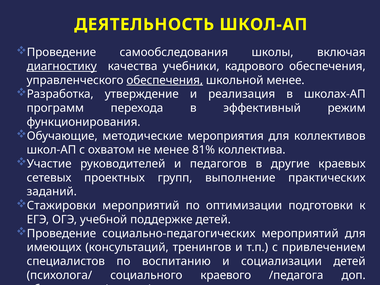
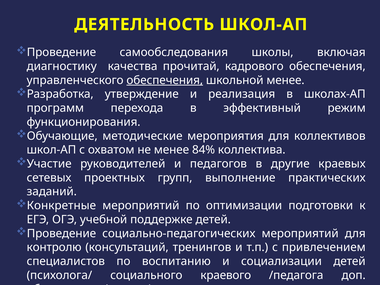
диагностику underline: present -> none
учебники: учебники -> прочитай
81%: 81% -> 84%
Стажировки: Стажировки -> Конкретные
имеющих: имеющих -> контролю
